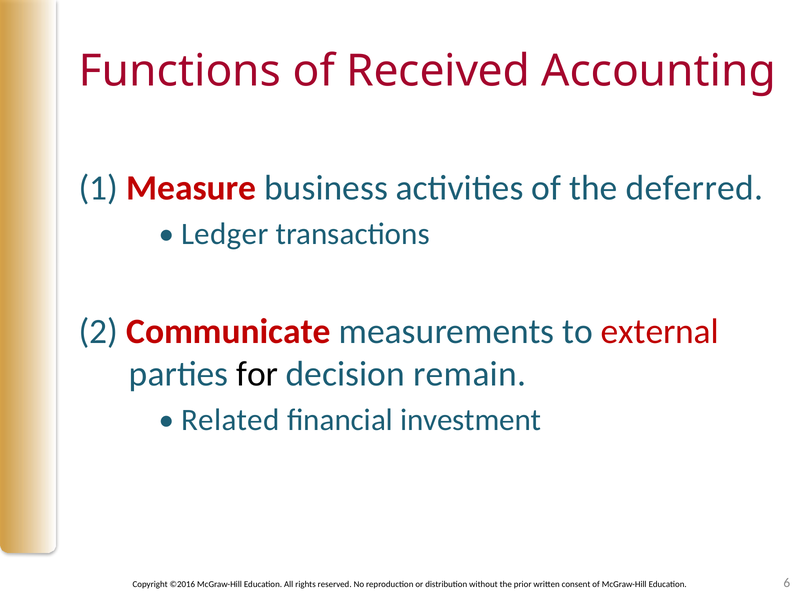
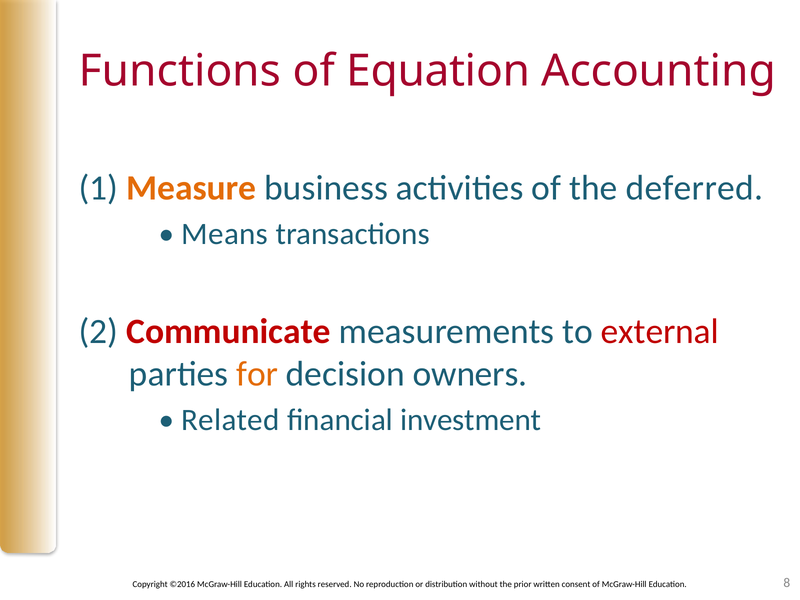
Received: Received -> Equation
Measure colour: red -> orange
Ledger: Ledger -> Means
for colour: black -> orange
remain: remain -> owners
6: 6 -> 8
